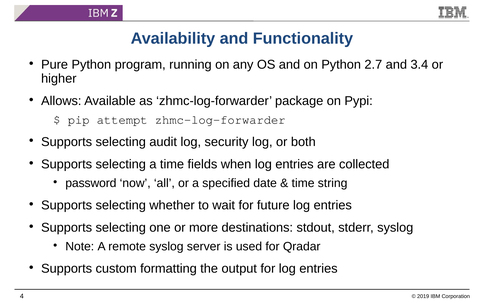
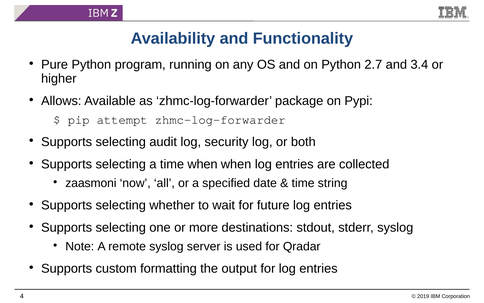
time fields: fields -> when
password: password -> zaasmoni
